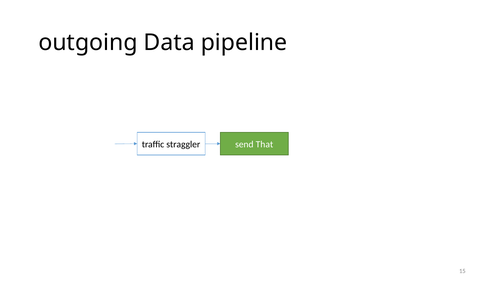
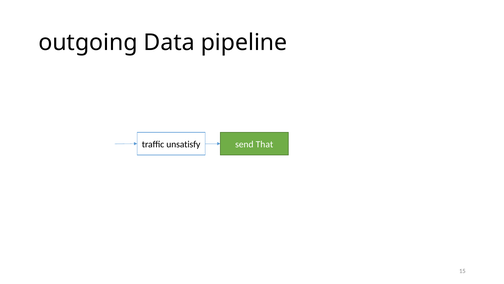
straggler: straggler -> unsatisfy
